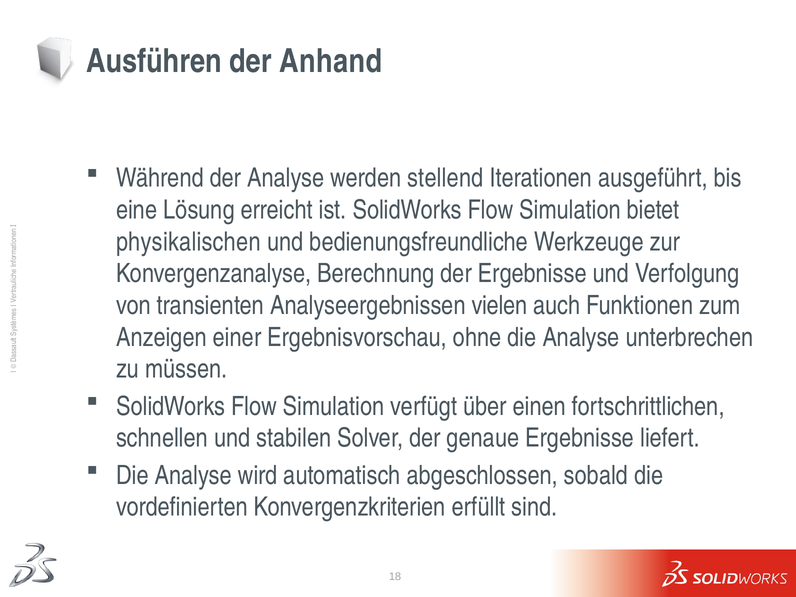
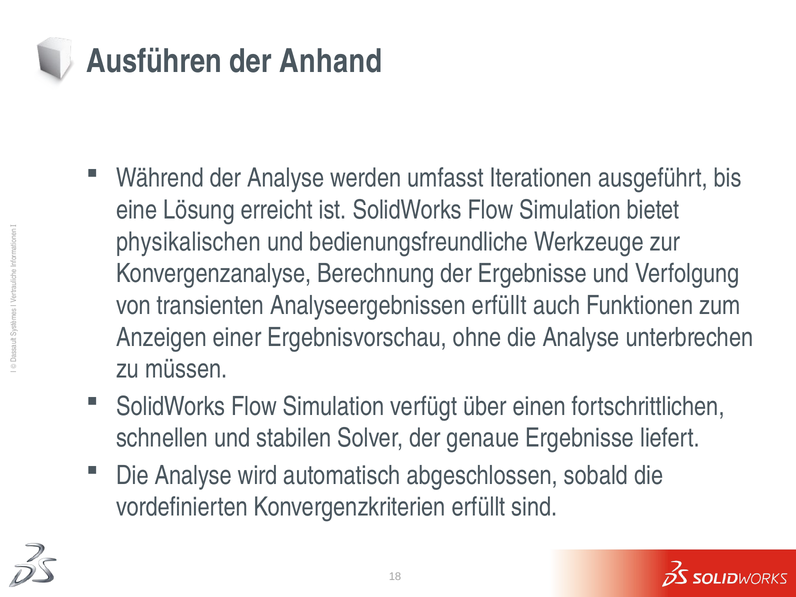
stellend: stellend -> umfasst
Analyseergebnissen vielen: vielen -> erfüllt
